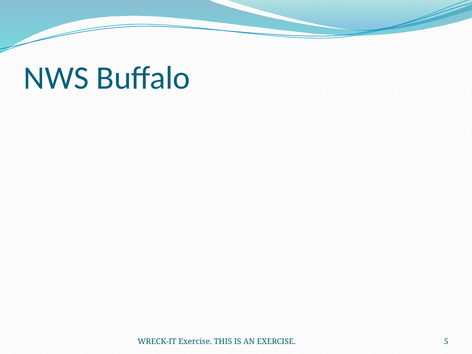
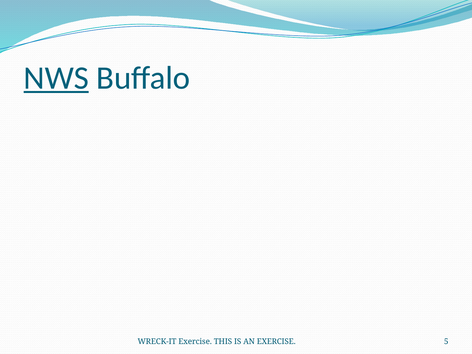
NWS underline: none -> present
